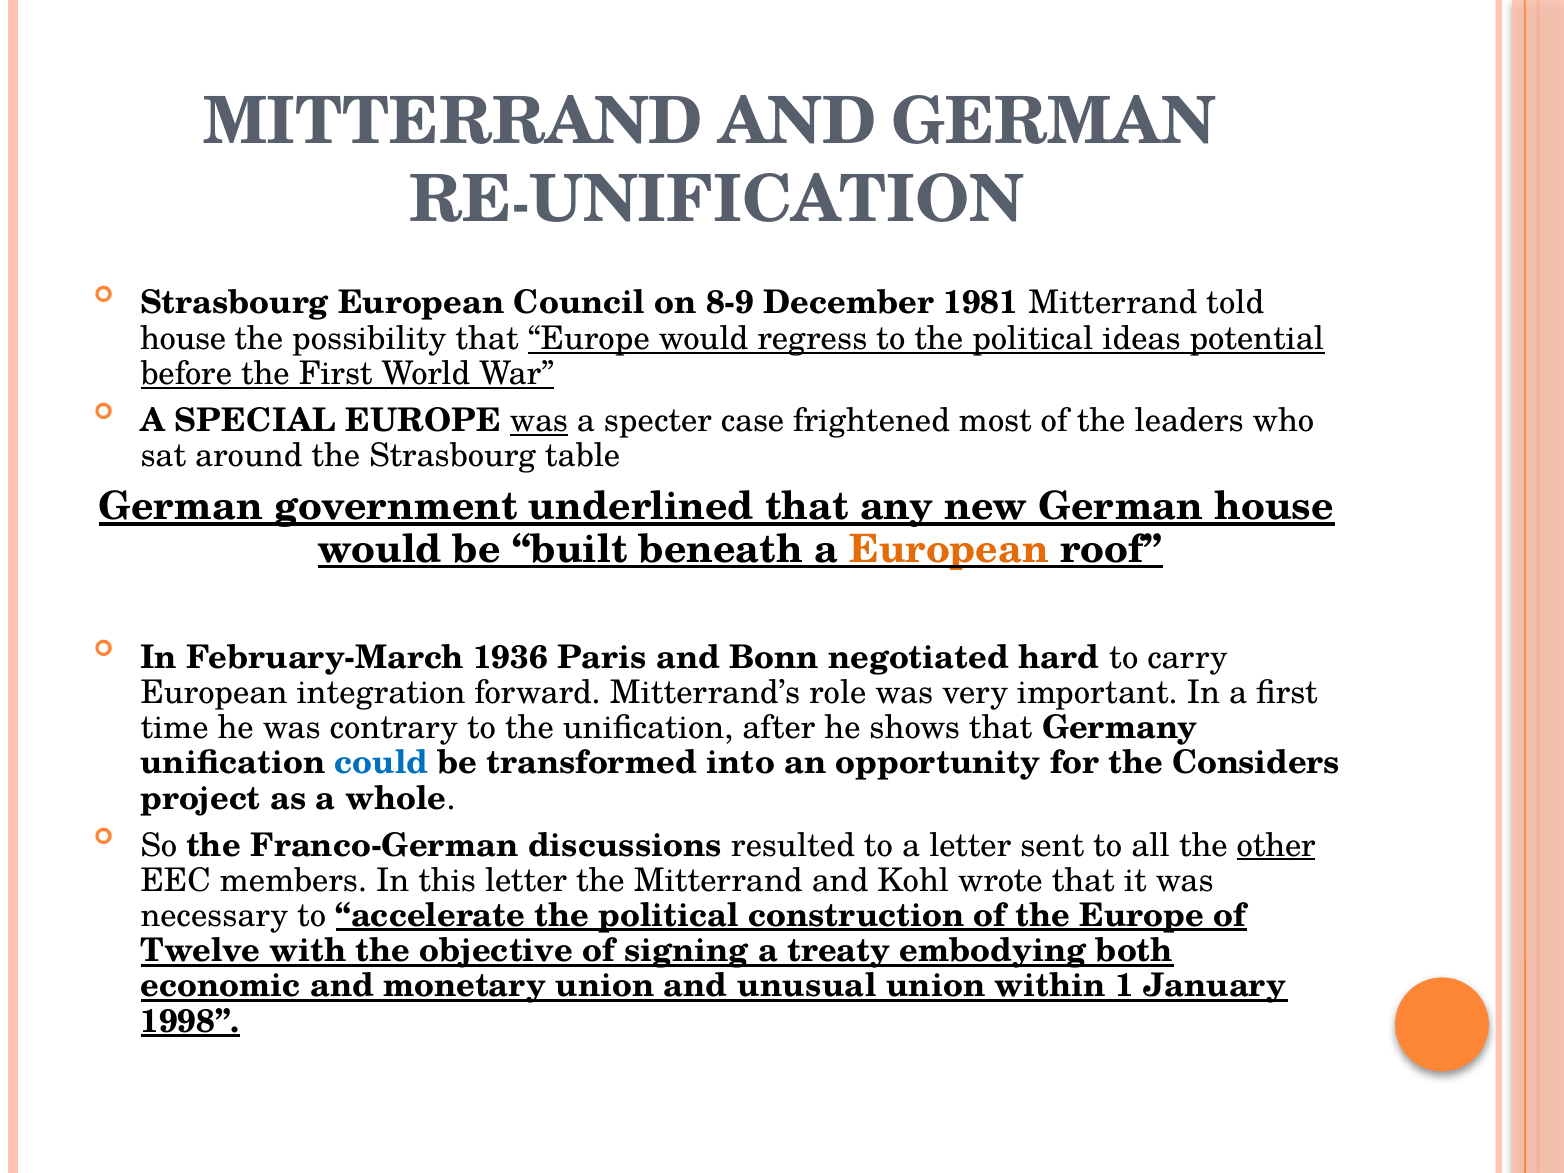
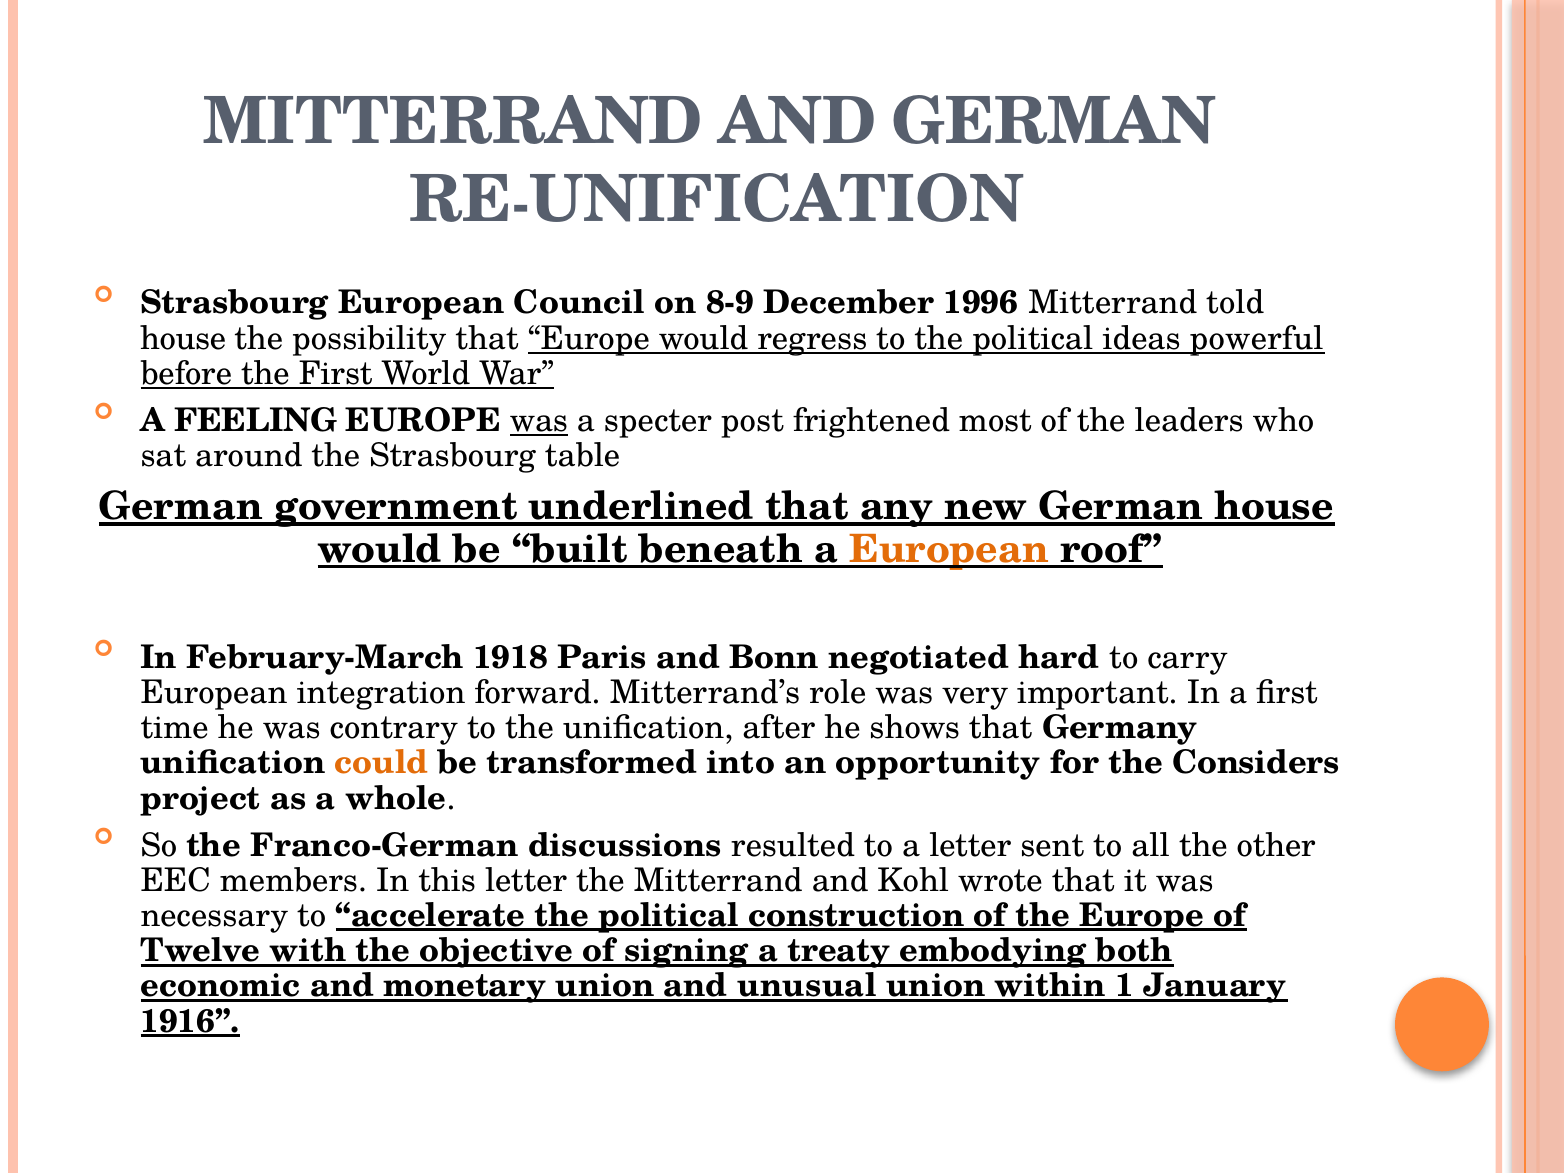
1981: 1981 -> 1996
potential: potential -> powerful
SPECIAL: SPECIAL -> FEELING
case: case -> post
1936: 1936 -> 1918
could colour: blue -> orange
other underline: present -> none
1998: 1998 -> 1916
